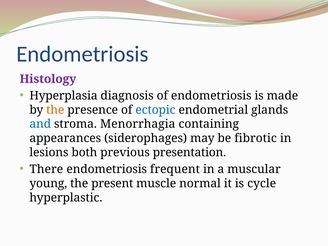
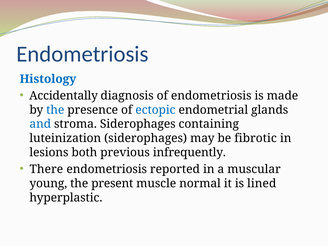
Histology colour: purple -> blue
Hyperplasia: Hyperplasia -> Accidentally
the at (55, 110) colour: orange -> blue
stroma Menorrhagia: Menorrhagia -> Siderophages
appearances: appearances -> luteinization
presentation: presentation -> infrequently
frequent: frequent -> reported
cycle: cycle -> lined
